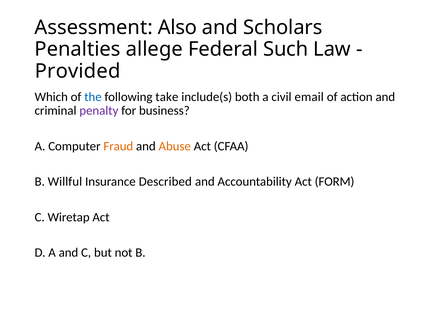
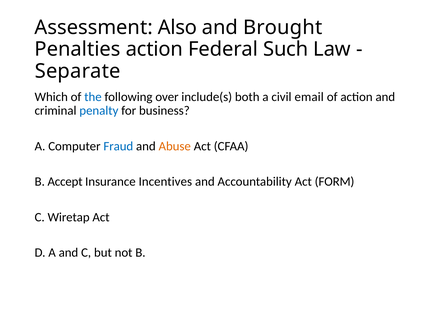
Scholars: Scholars -> Brought
Penalties allege: allege -> action
Provided: Provided -> Separate
take: take -> over
penalty colour: purple -> blue
Fraud colour: orange -> blue
Willful: Willful -> Accept
Described: Described -> Incentives
